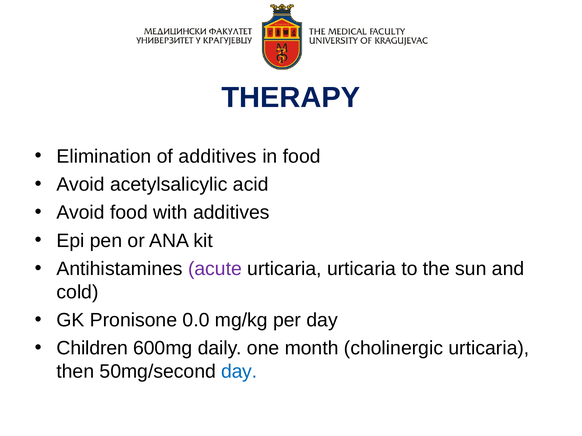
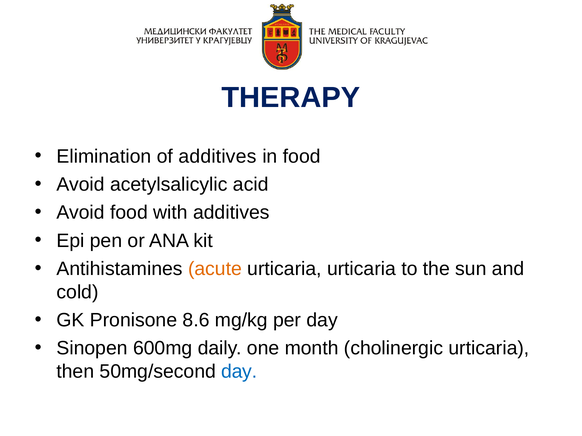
acute colour: purple -> orange
0.0: 0.0 -> 8.6
Children: Children -> Sinopen
